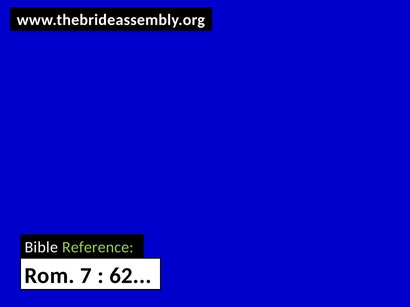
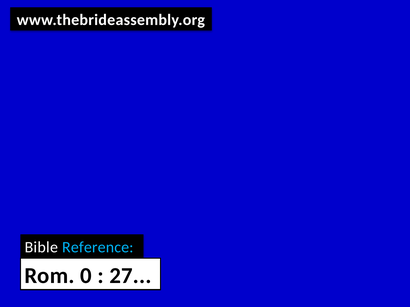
Reference colour: light green -> light blue
7: 7 -> 0
62: 62 -> 27
